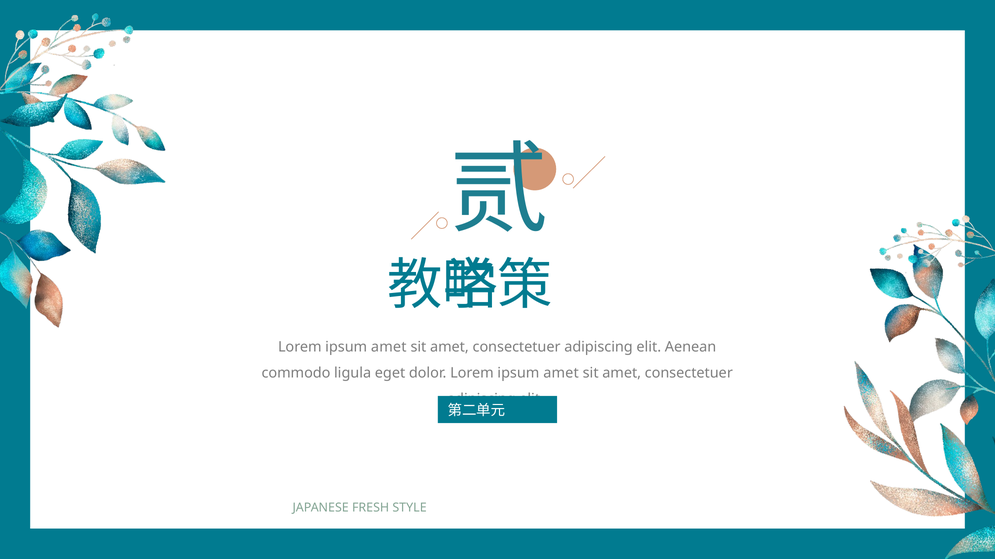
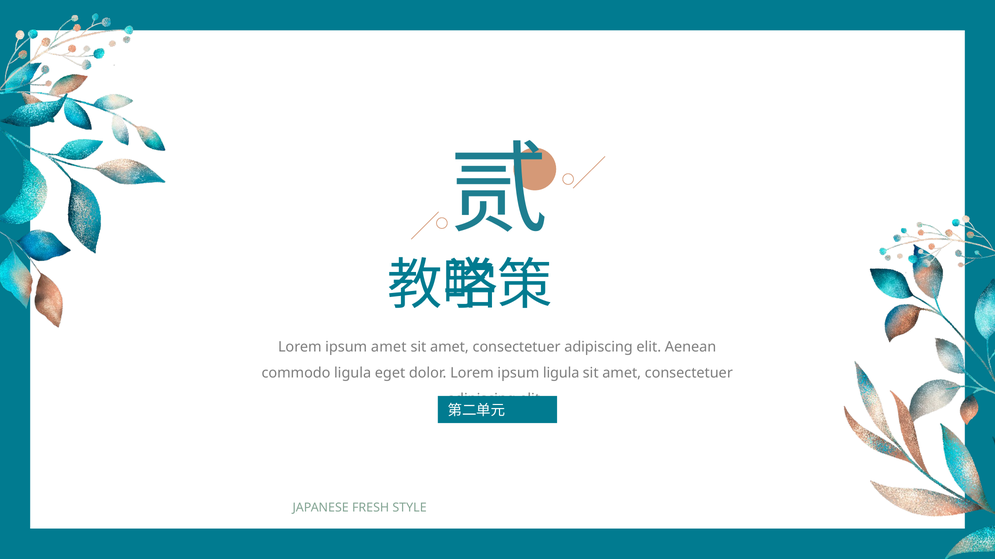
dolor Lorem ipsum amet: amet -> ligula
